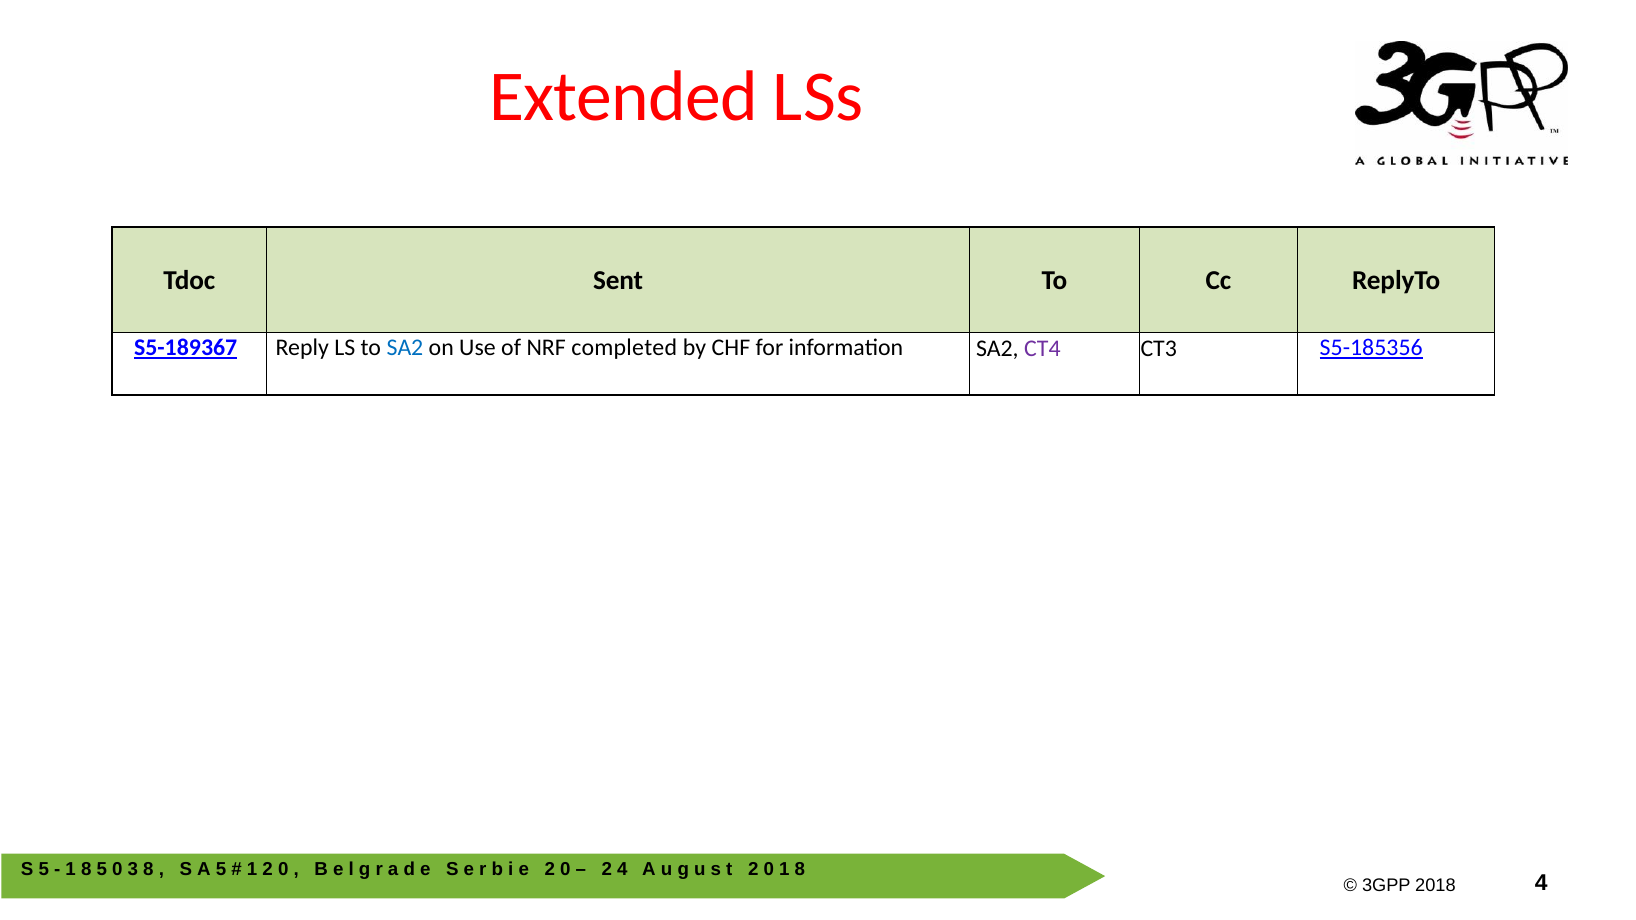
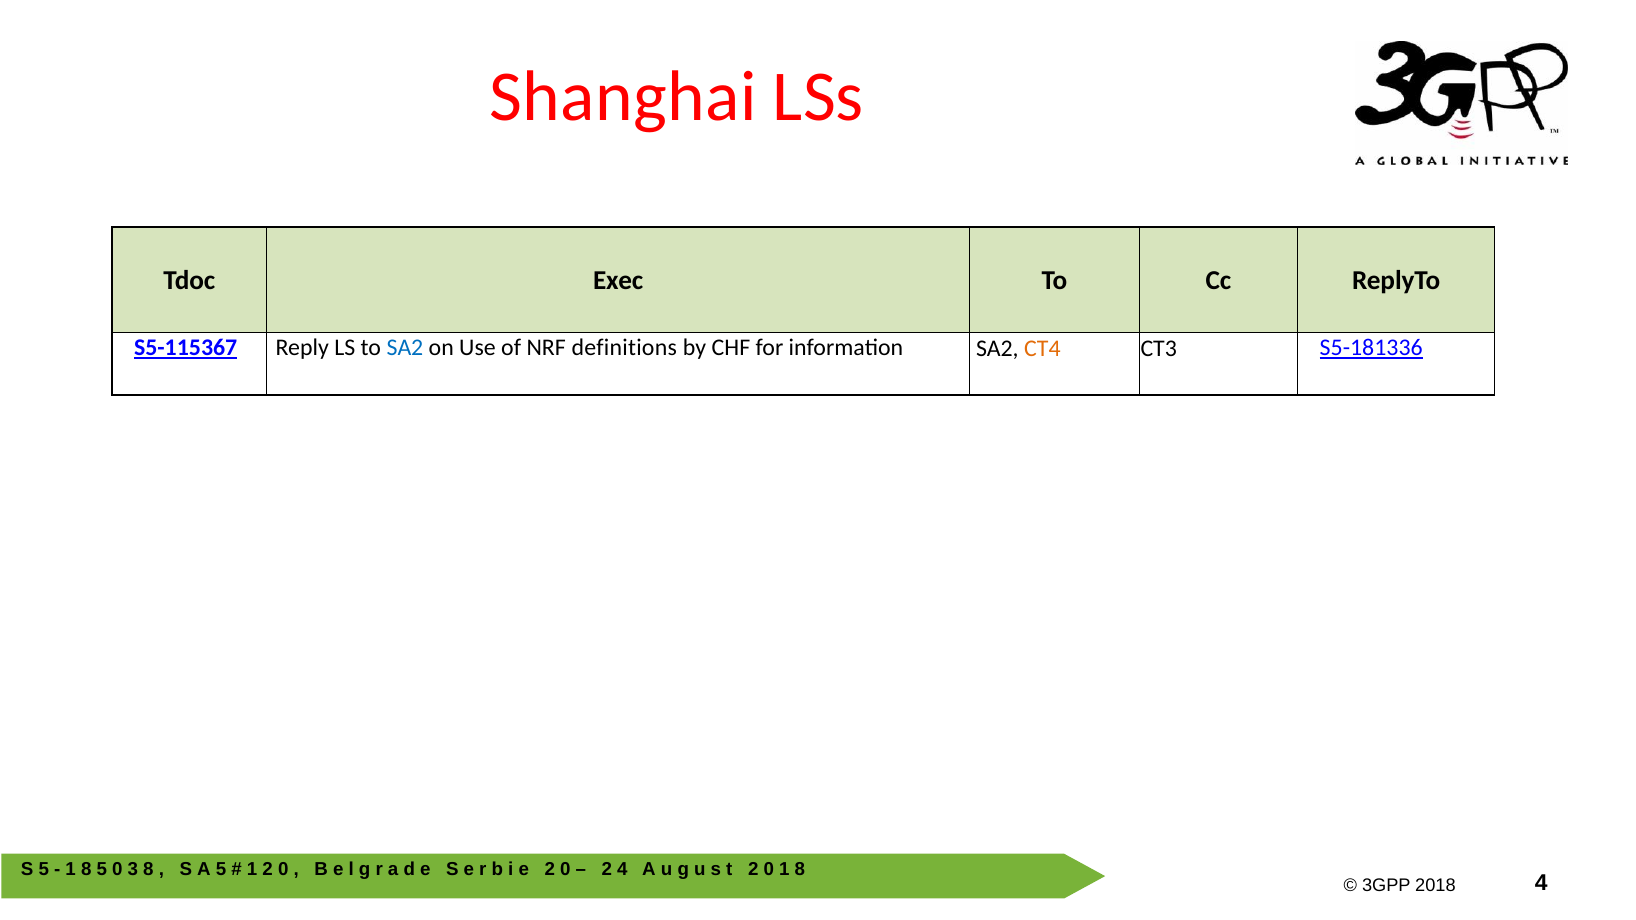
Extended: Extended -> Shanghai
Sent: Sent -> Exec
S5-189367: S5-189367 -> S5-115367
completed: completed -> definitions
CT4 colour: purple -> orange
S5-185356: S5-185356 -> S5-181336
